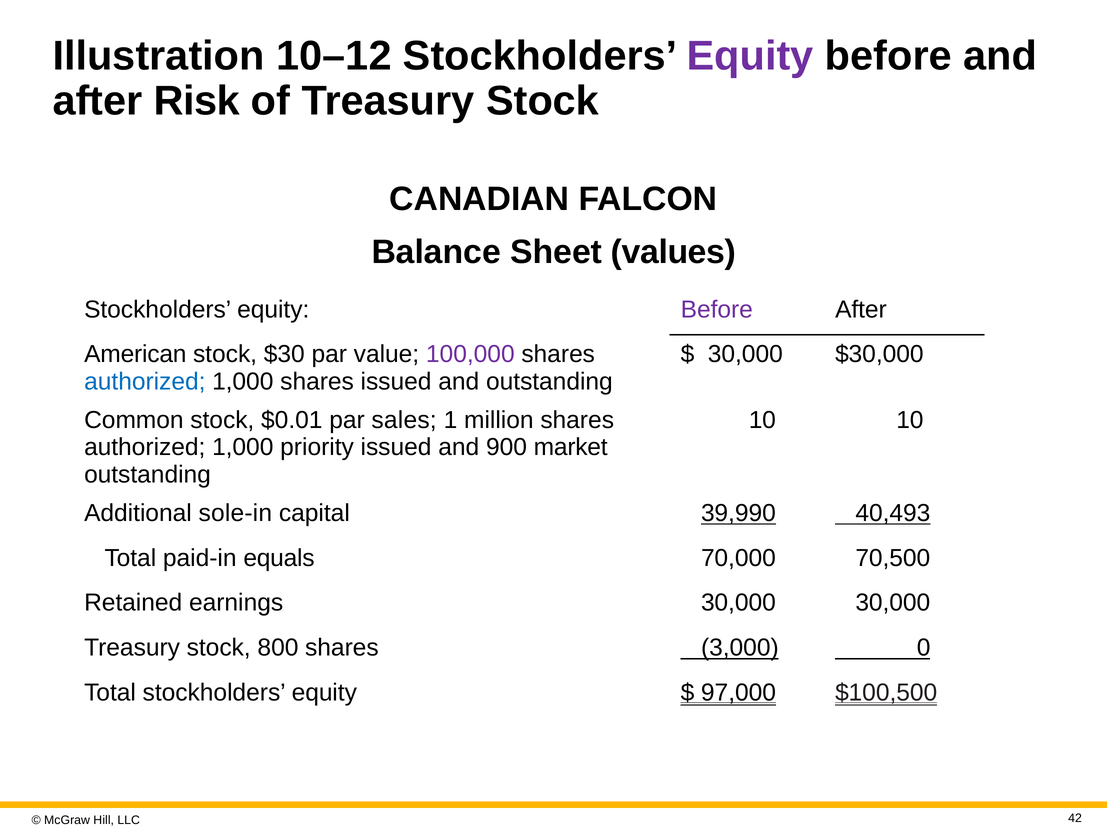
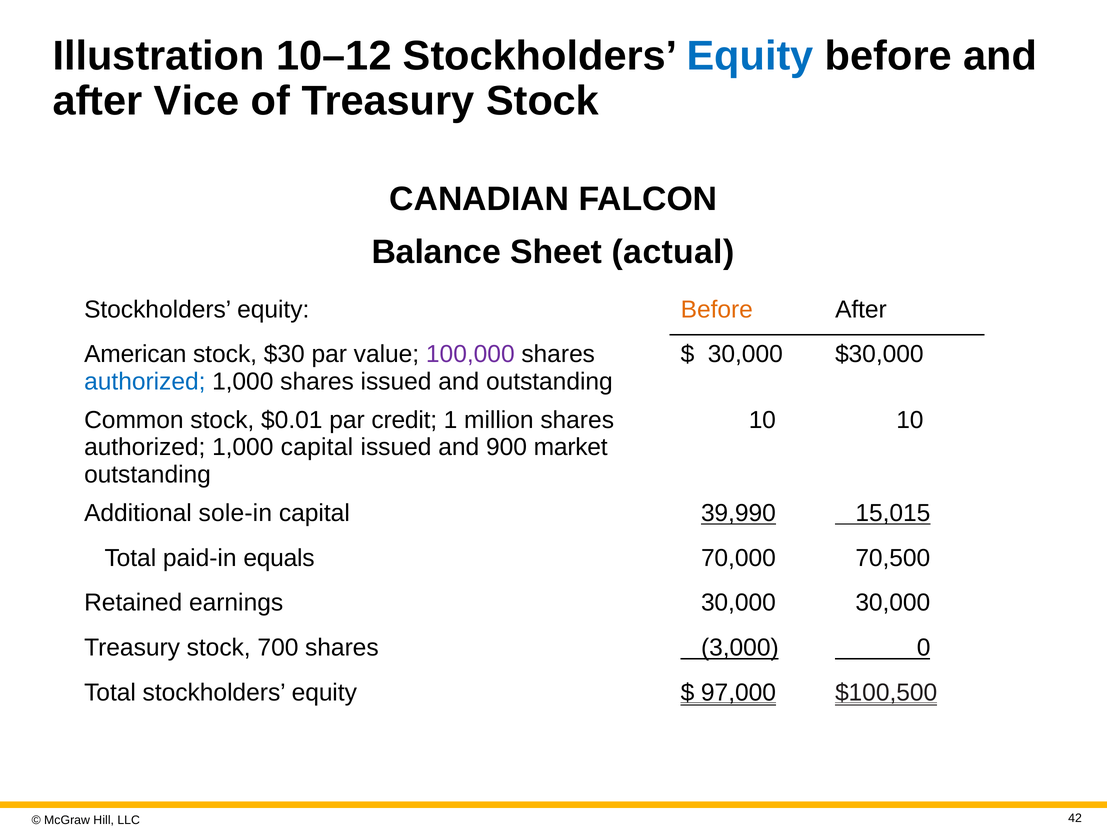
Equity at (750, 56) colour: purple -> blue
Risk: Risk -> Vice
values: values -> actual
Before at (717, 310) colour: purple -> orange
sales: sales -> credit
1,000 priority: priority -> capital
40,493: 40,493 -> 15,015
800: 800 -> 700
